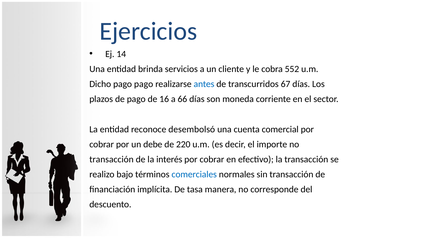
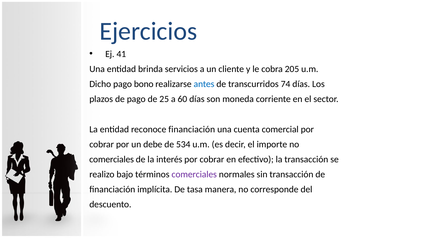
14: 14 -> 41
552: 552 -> 205
pago pago: pago -> bono
67: 67 -> 74
16: 16 -> 25
66: 66 -> 60
reconoce desembolsó: desembolsó -> financiación
220: 220 -> 534
transacción at (112, 160): transacción -> comerciales
comerciales at (194, 175) colour: blue -> purple
